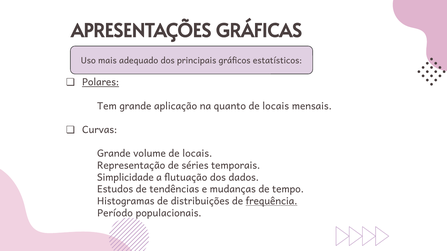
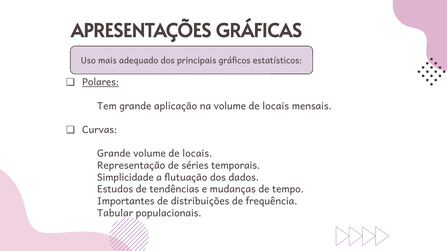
na quanto: quanto -> volume
Histogramas: Histogramas -> Importantes
frequência underline: present -> none
Período: Período -> Tabular
